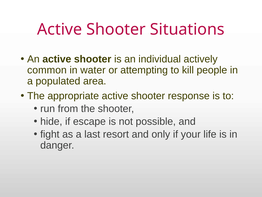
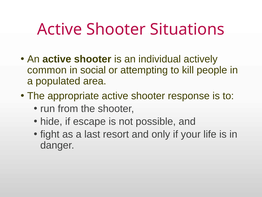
water: water -> social
